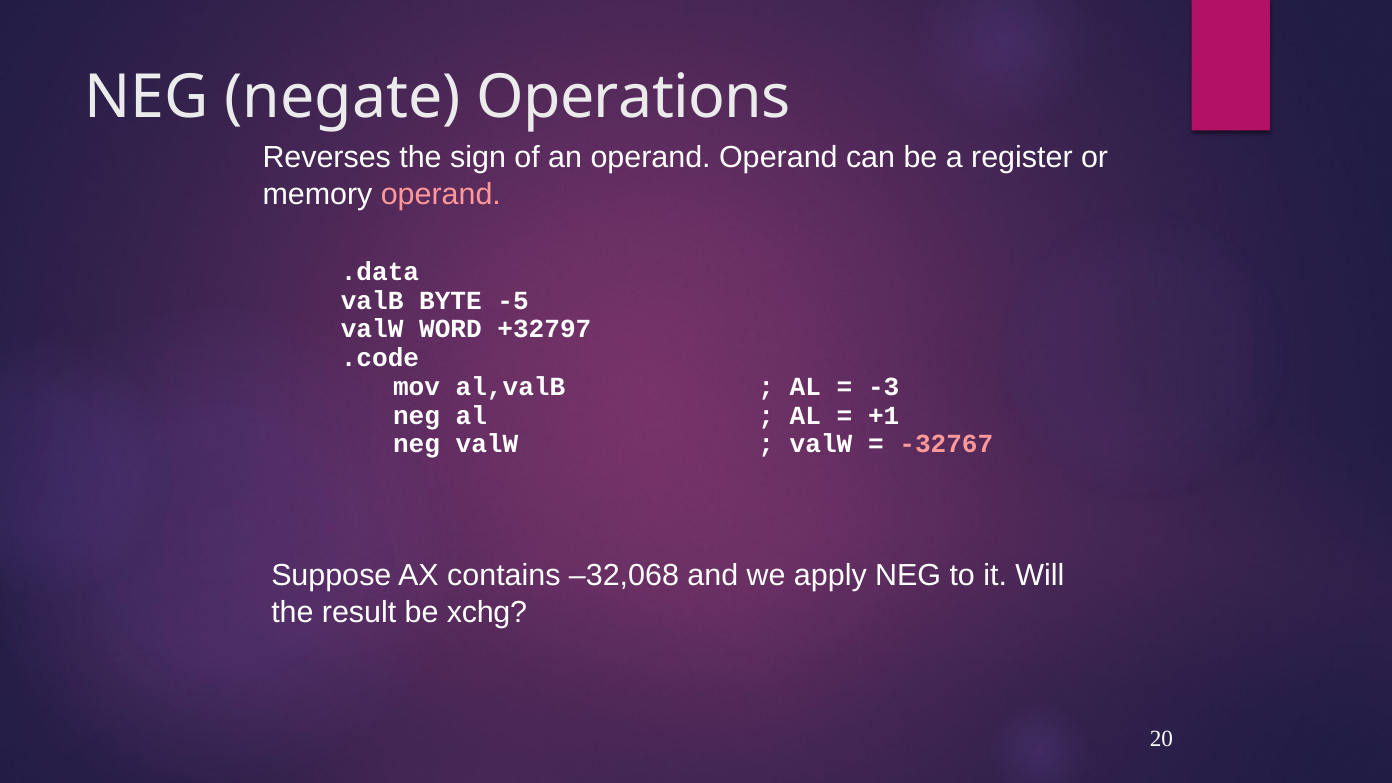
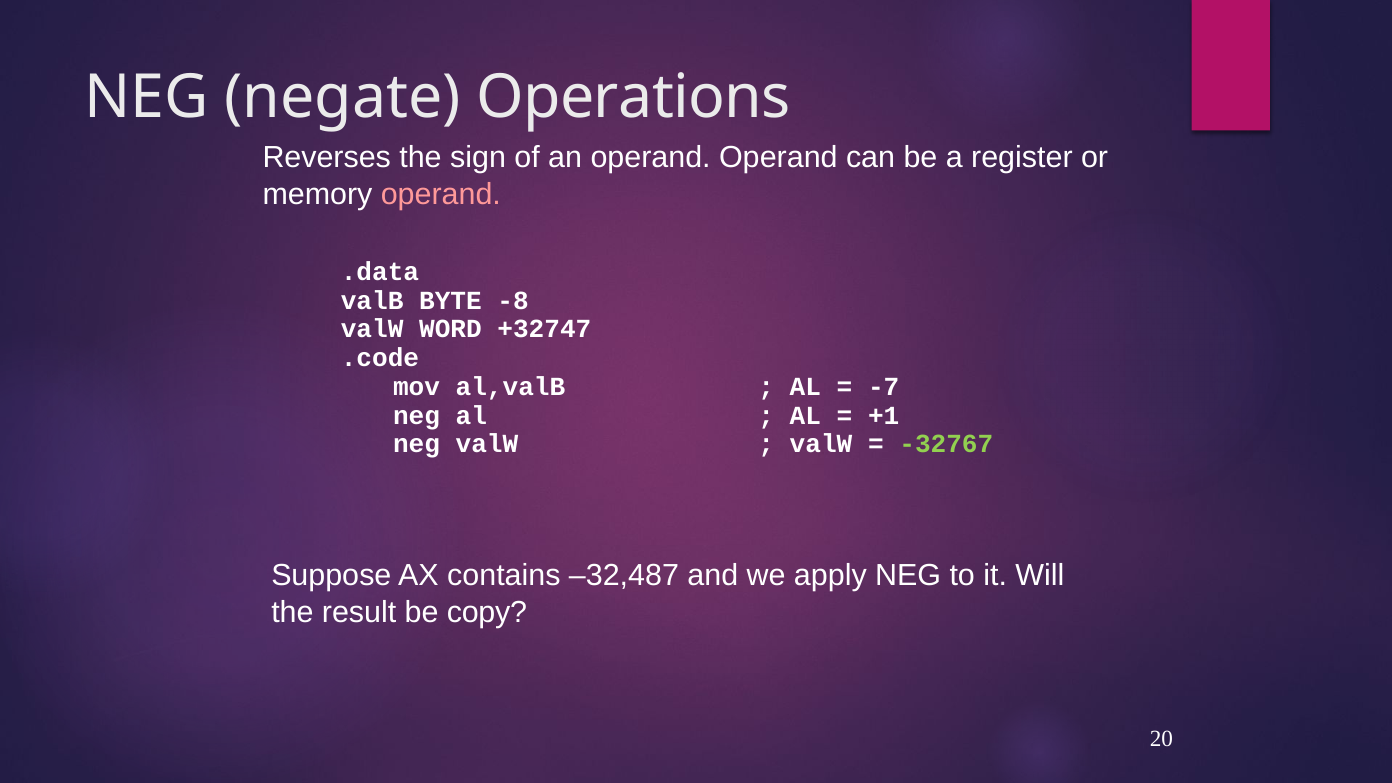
-5: -5 -> -8
+32797: +32797 -> +32747
-3: -3 -> -7
-32767 colour: pink -> light green
–32,068: –32,068 -> –32,487
xchg: xchg -> copy
